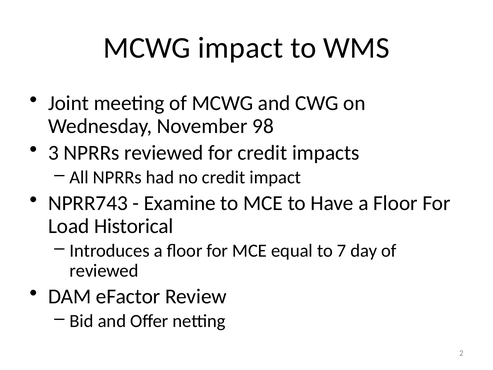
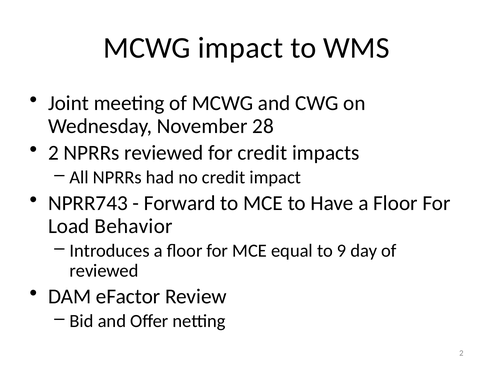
98: 98 -> 28
3 at (53, 153): 3 -> 2
Examine: Examine -> Forward
Historical: Historical -> Behavior
7: 7 -> 9
